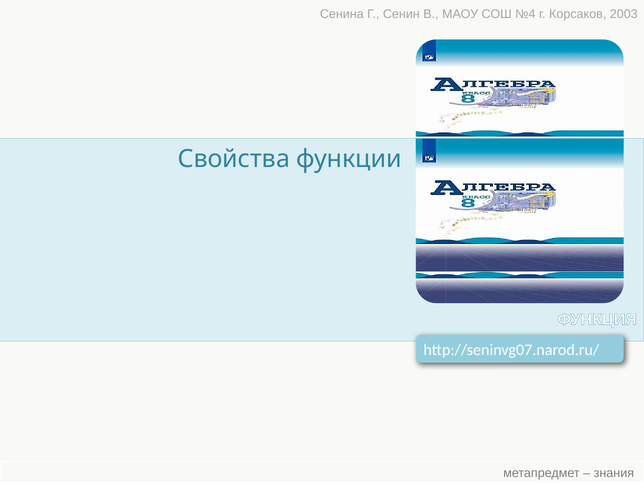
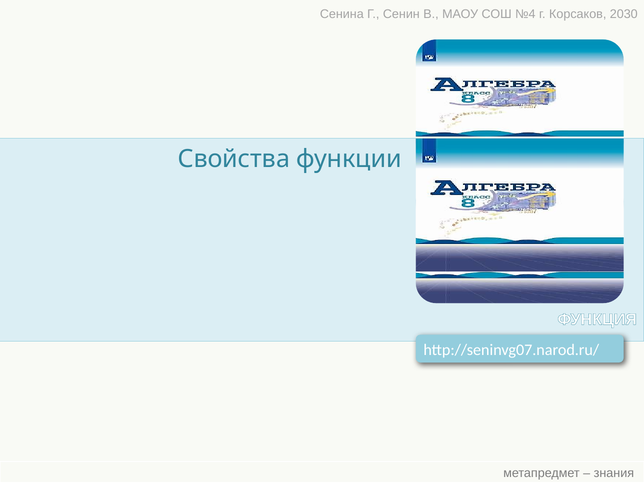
2003: 2003 -> 2030
